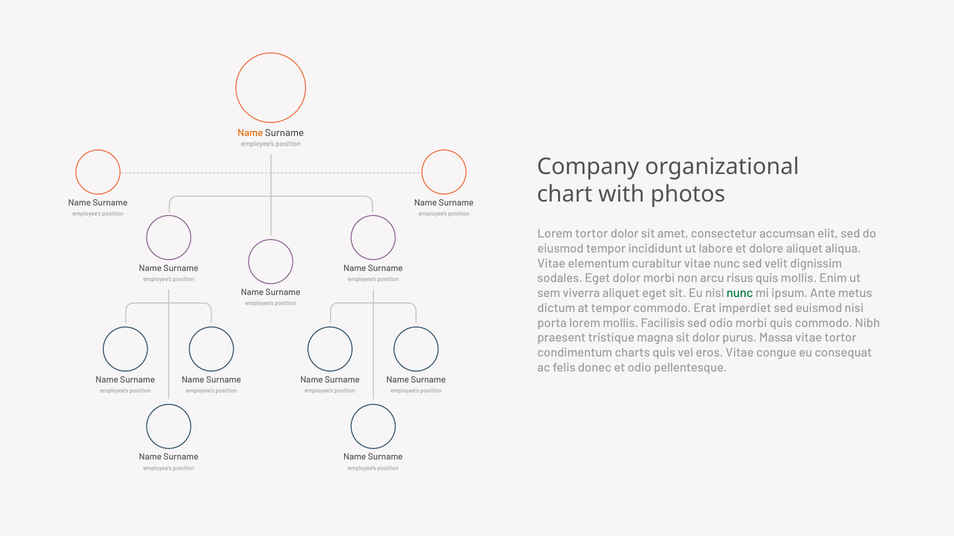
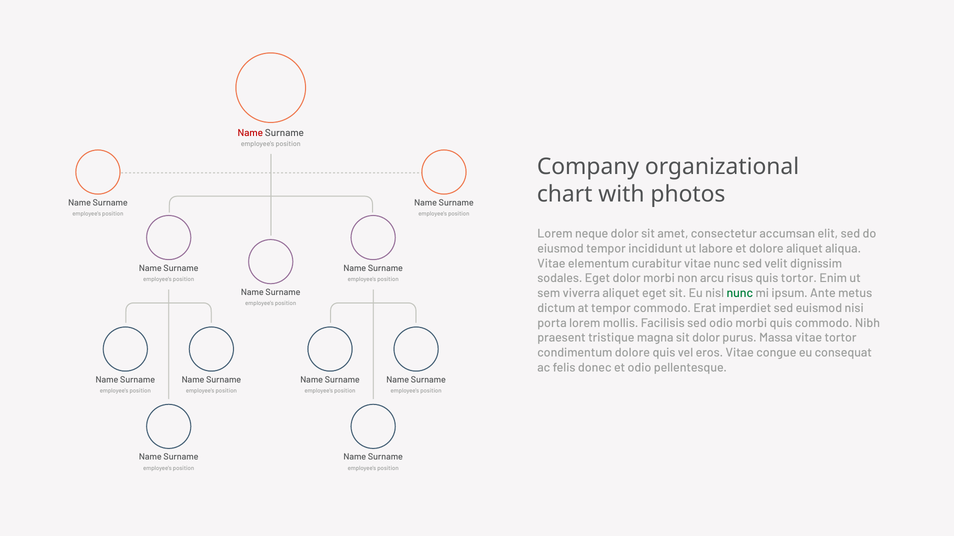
Name at (250, 133) colour: orange -> red
Lorem tortor: tortor -> neque
quis mollis: mollis -> tortor
condimentum charts: charts -> dolore
